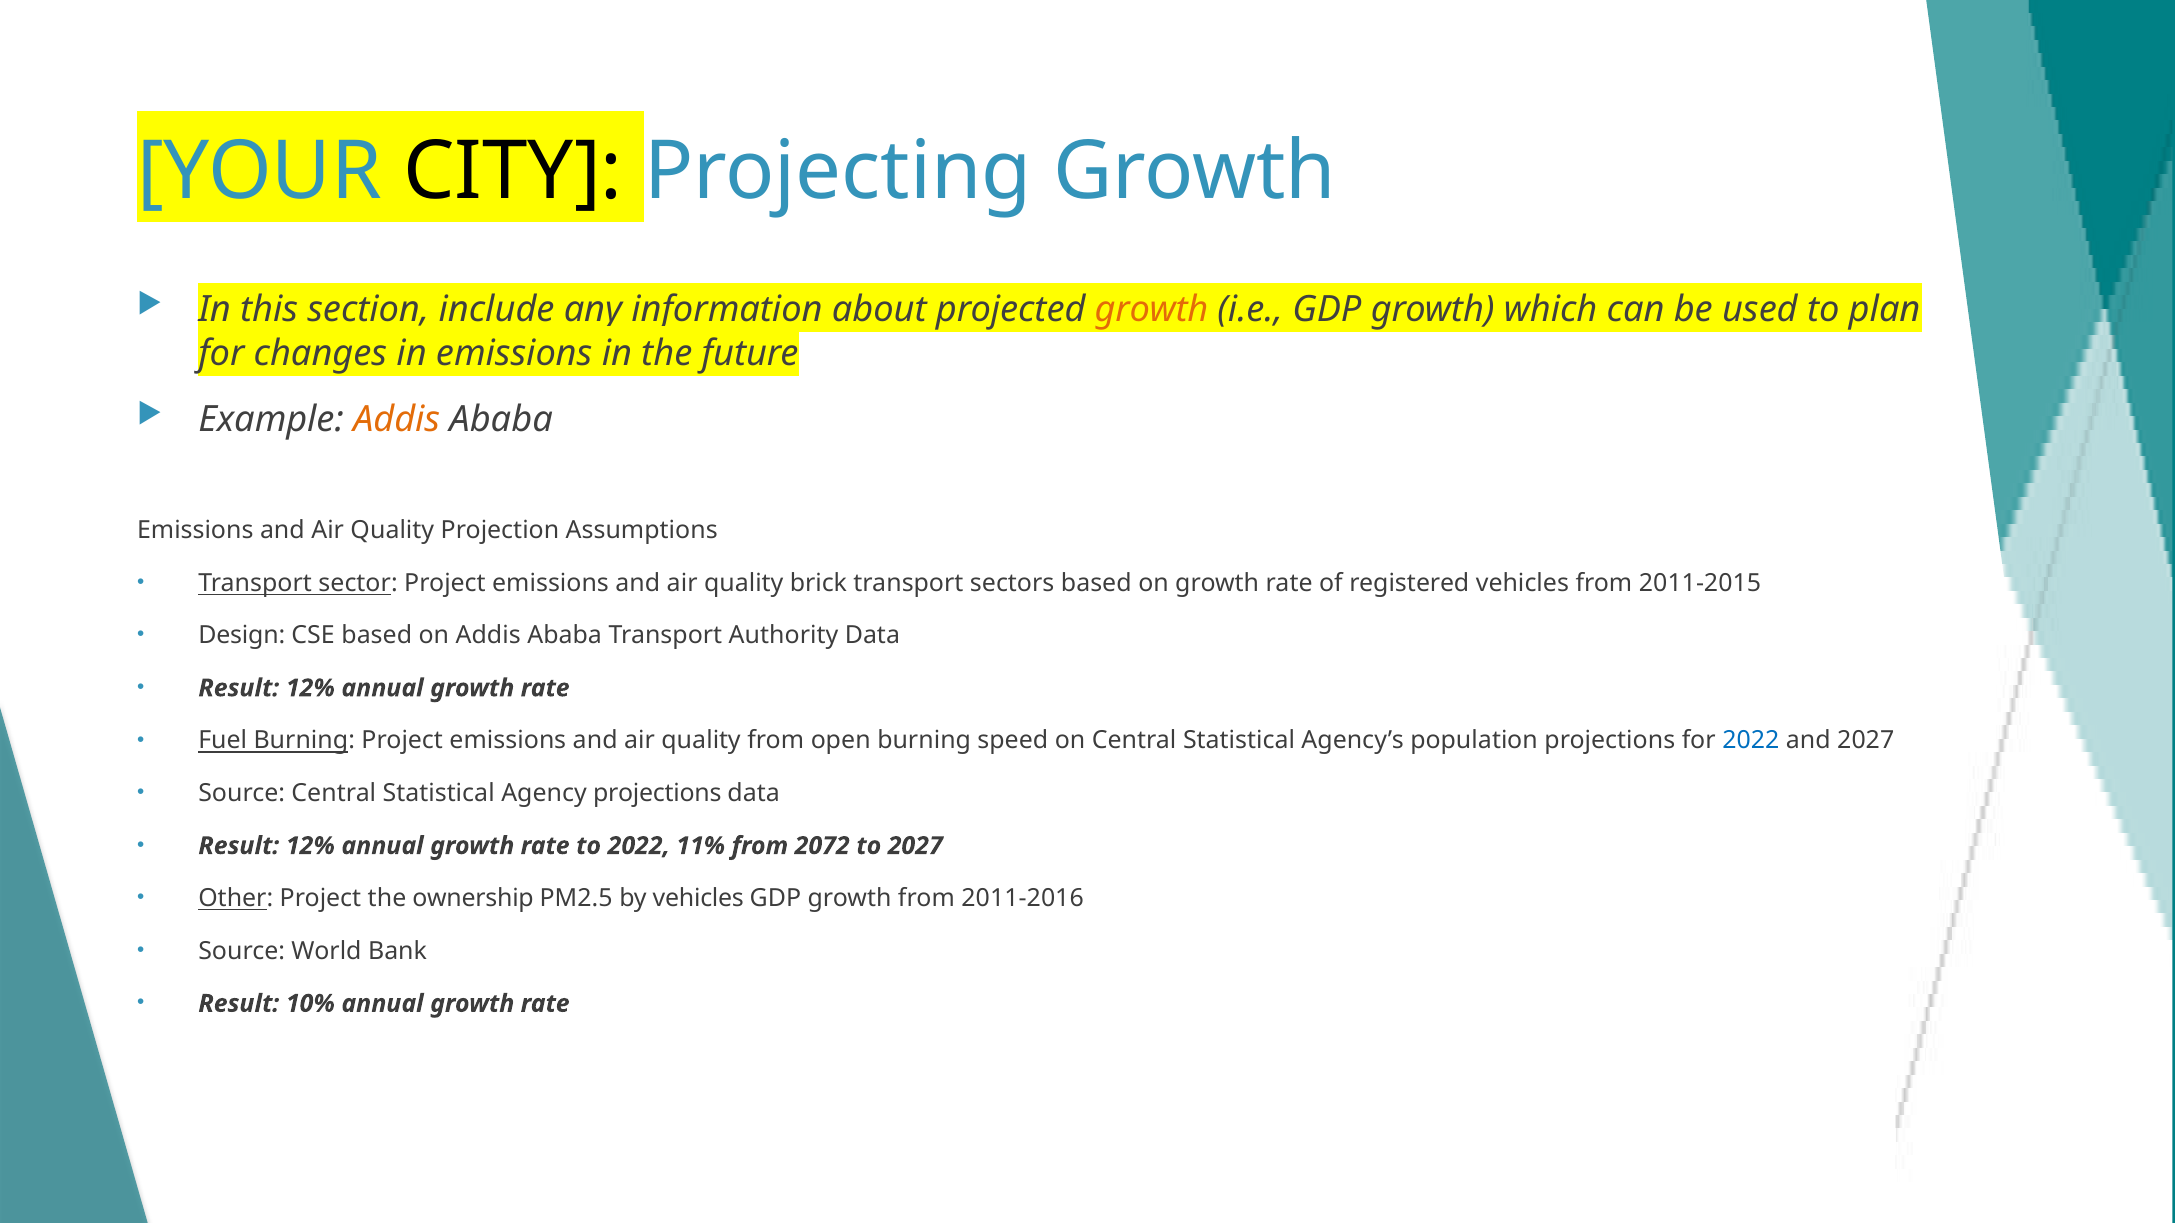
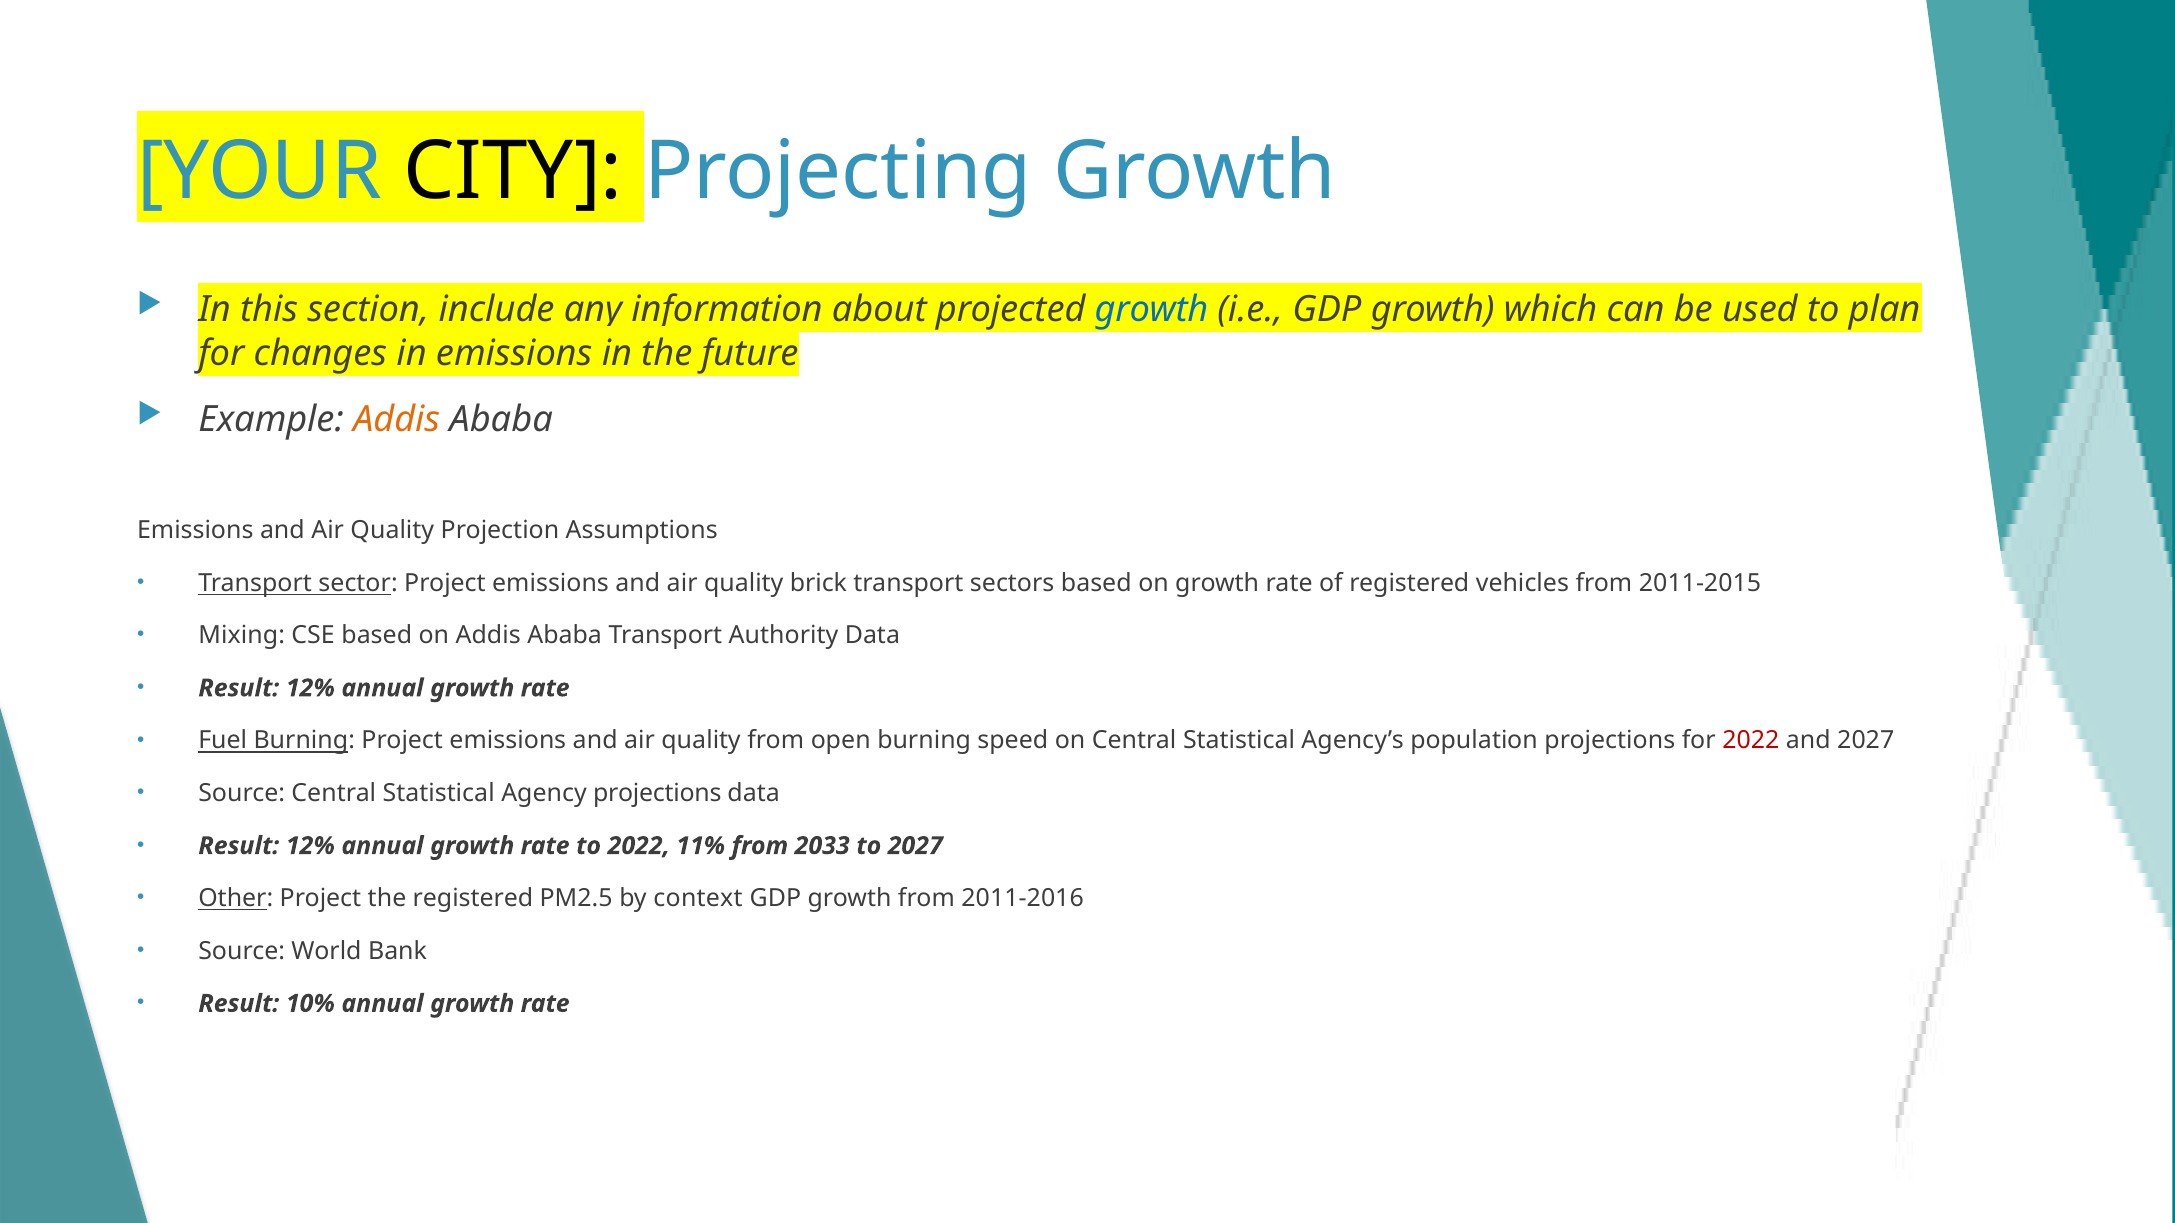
growth at (1152, 310) colour: orange -> blue
Design: Design -> Mixing
2022 at (1751, 741) colour: blue -> red
2072: 2072 -> 2033
the ownership: ownership -> registered
by vehicles: vehicles -> context
